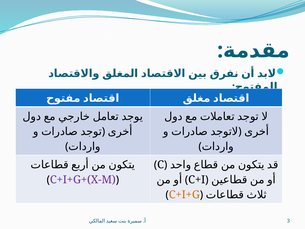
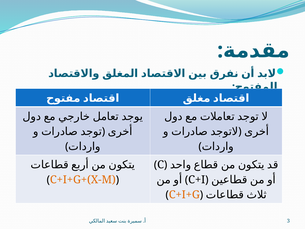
C+I+G+(X-M colour: purple -> orange
